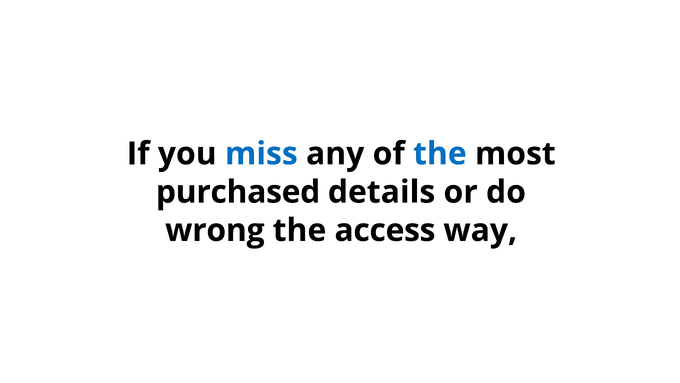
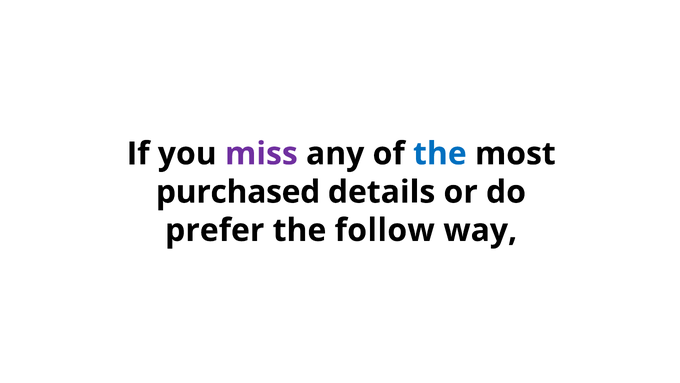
miss colour: blue -> purple
wrong: wrong -> prefer
access: access -> follow
